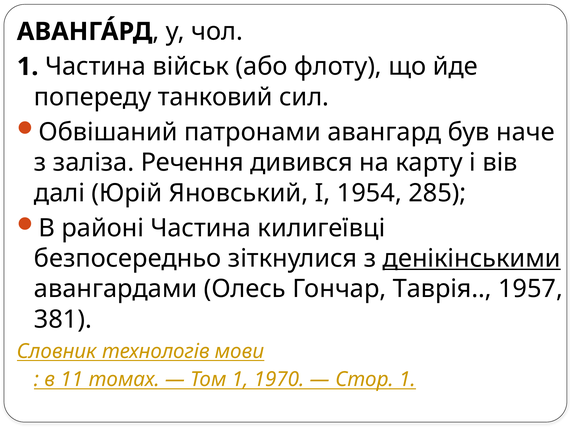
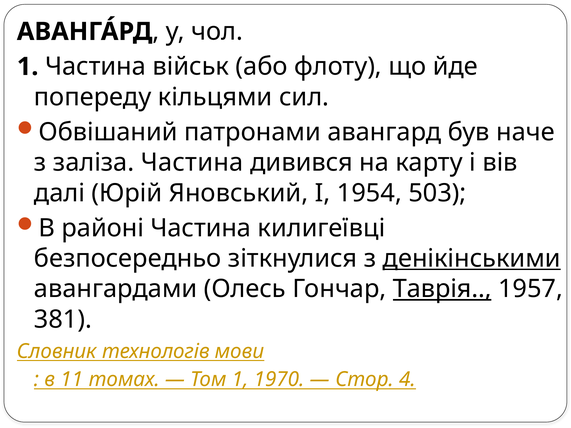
танковий: танковий -> кільцями
заліза Речення: Речення -> Частина
285: 285 -> 503
Таврія underline: none -> present
Стор 1: 1 -> 4
